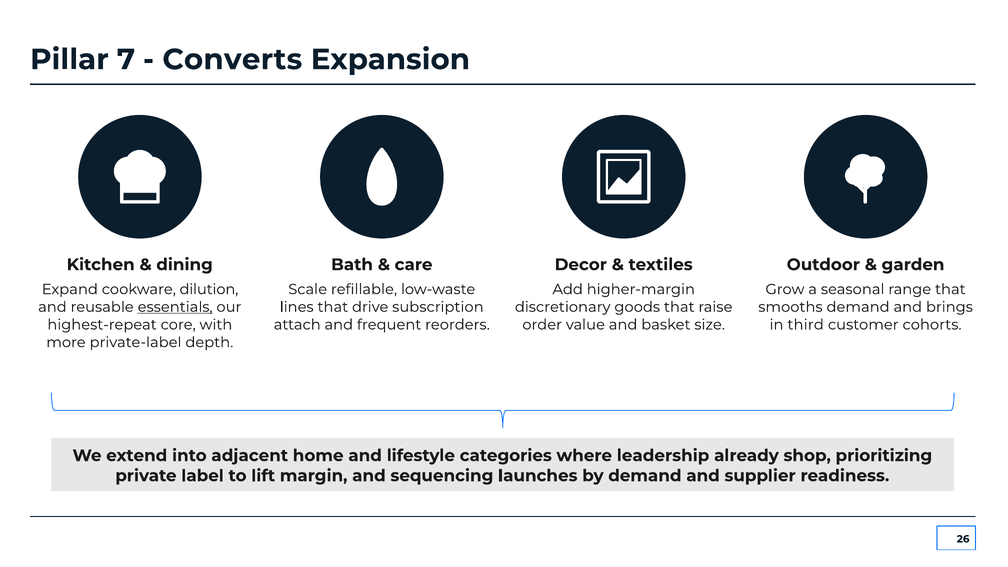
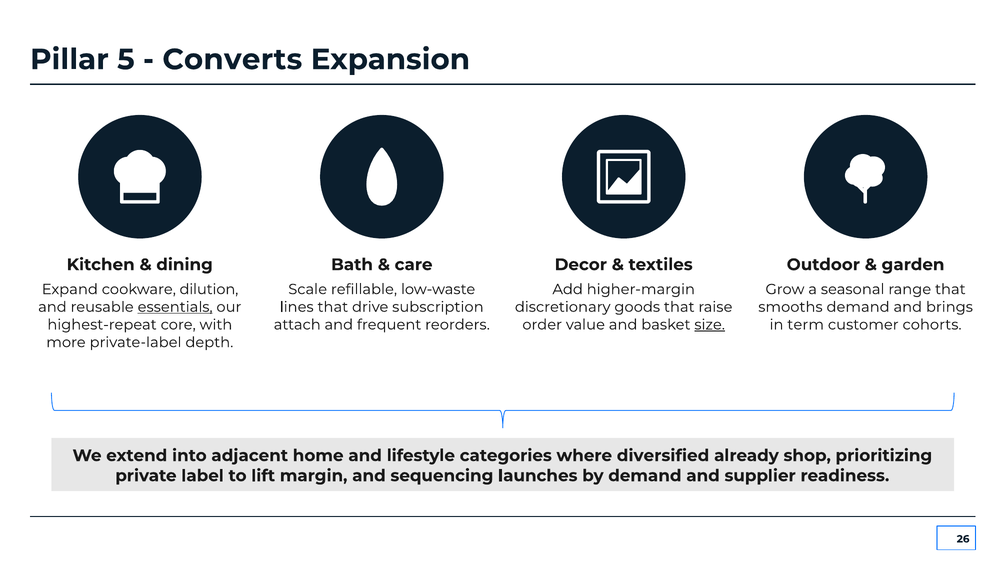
7: 7 -> 5
size underline: none -> present
third: third -> term
leadership: leadership -> diversified
